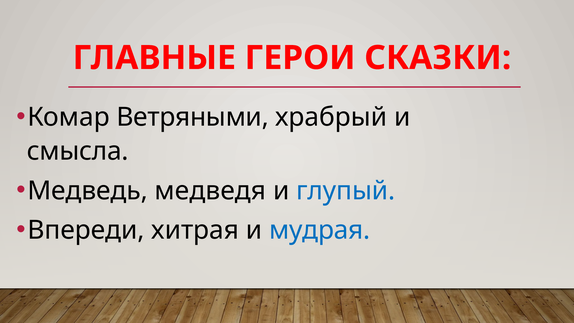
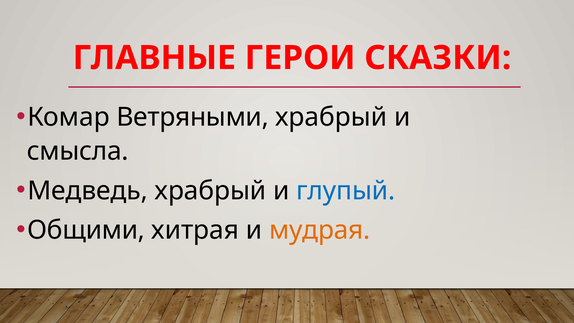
Медведь медведя: медведя -> храбрый
Впереди: Впереди -> Общими
мудрая colour: blue -> orange
